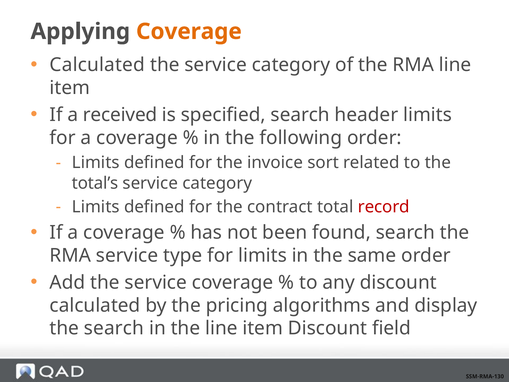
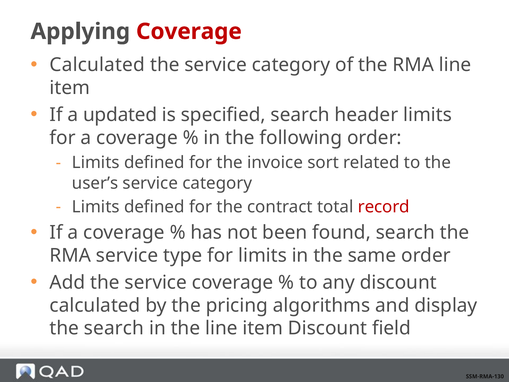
Coverage at (189, 31) colour: orange -> red
received: received -> updated
total’s: total’s -> user’s
